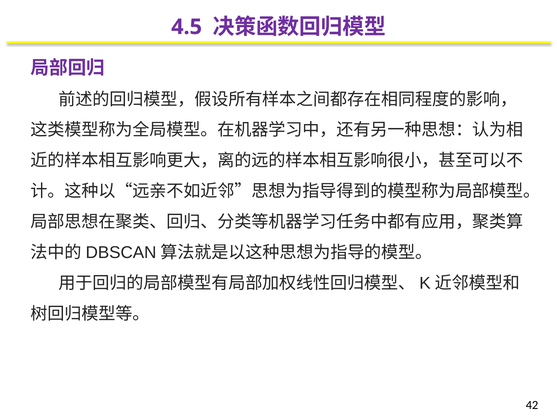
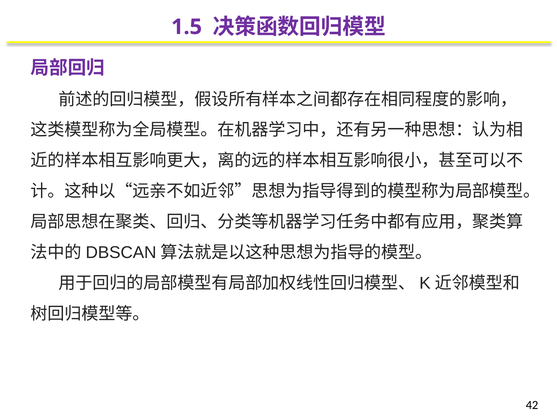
4.5: 4.5 -> 1.5
